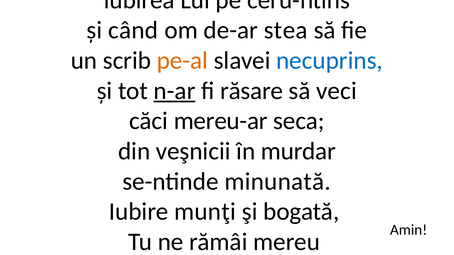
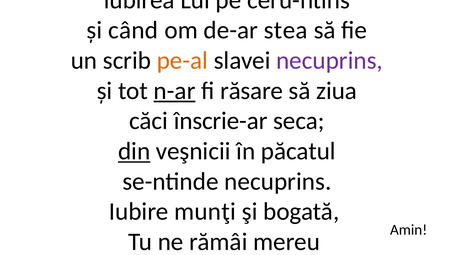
necuprins at (329, 61) colour: blue -> purple
să veci: veci -> ziua
mereu-ar: mereu-ar -> înscrie-ar
din underline: none -> present
murdar: murdar -> păcatul
se-ntinde minunată: minunată -> necuprins
